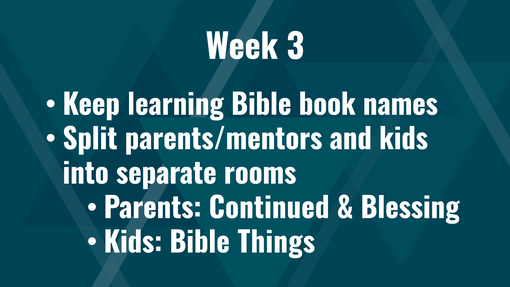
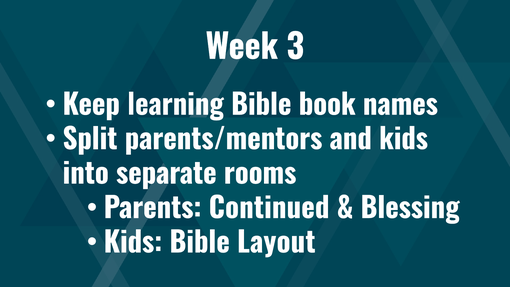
Things: Things -> Layout
